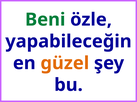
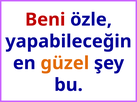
Beni colour: green -> red
